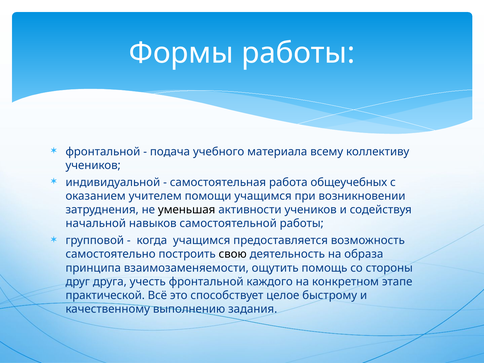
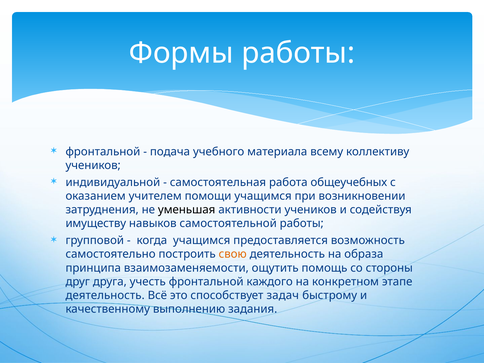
начальной: начальной -> имуществу
свою colour: black -> orange
практической at (105, 295): практической -> деятельность
целое: целое -> задач
